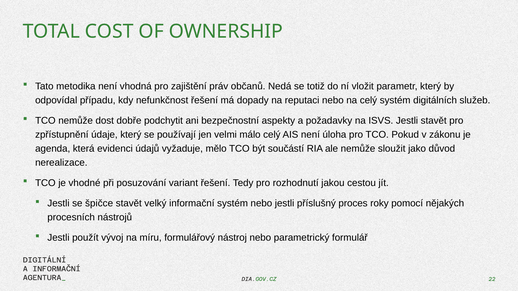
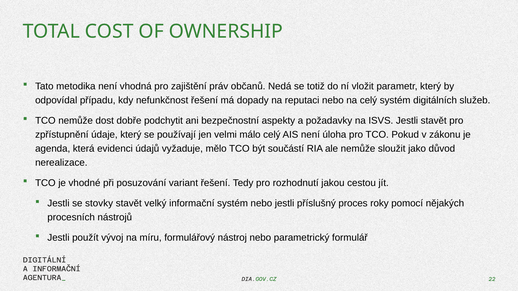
špičce: špičce -> stovky
